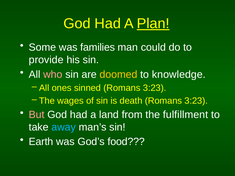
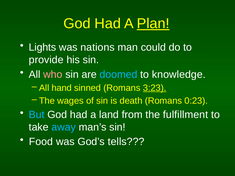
Some: Some -> Lights
families: families -> nations
doomed colour: yellow -> light blue
ones: ones -> hand
3:23 at (155, 88) underline: none -> present
death Romans 3:23: 3:23 -> 0:23
But colour: pink -> light blue
Earth: Earth -> Food
food: food -> tells
